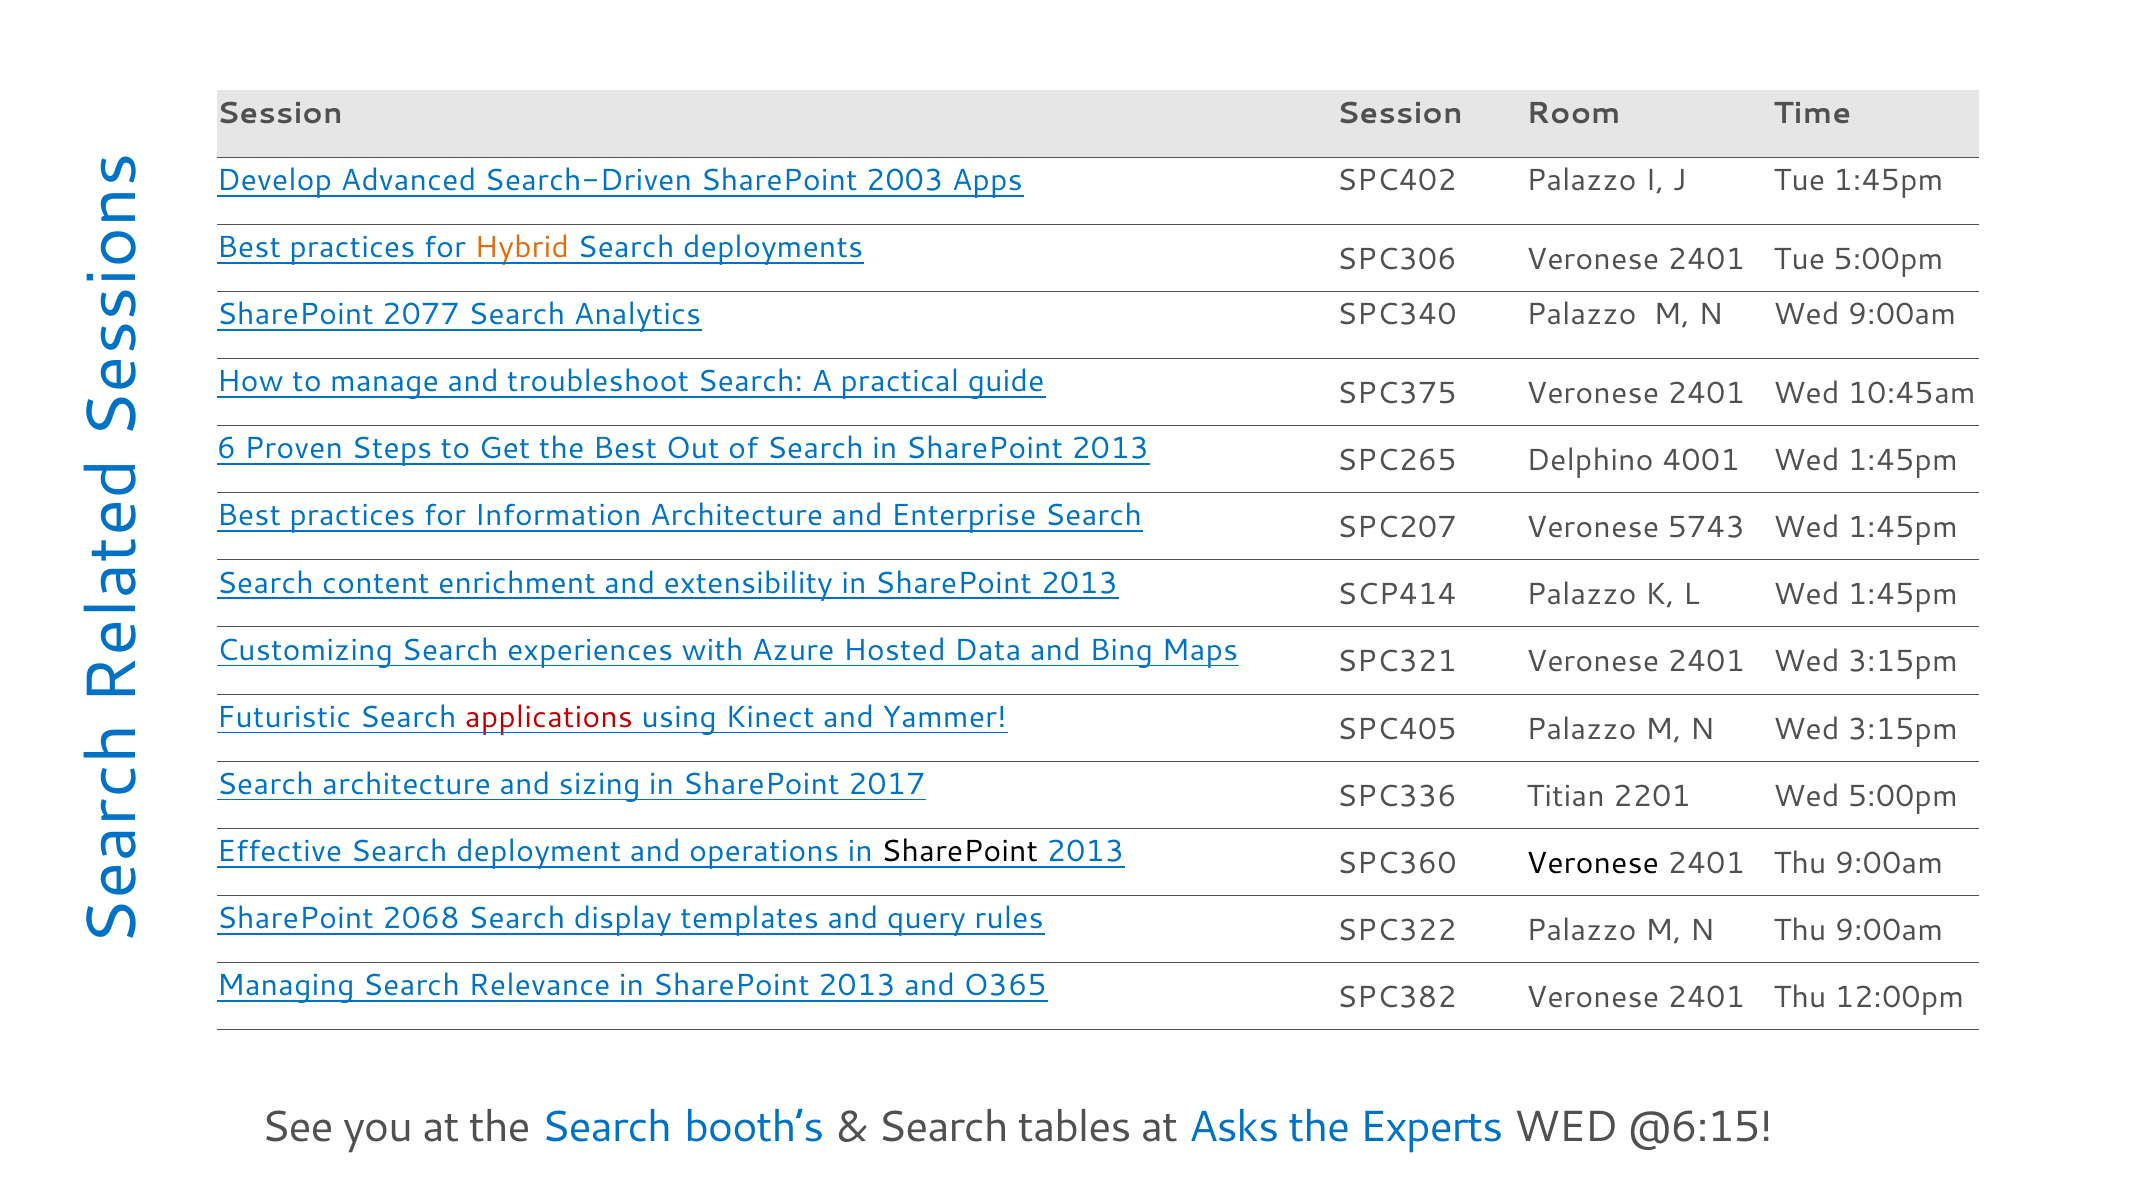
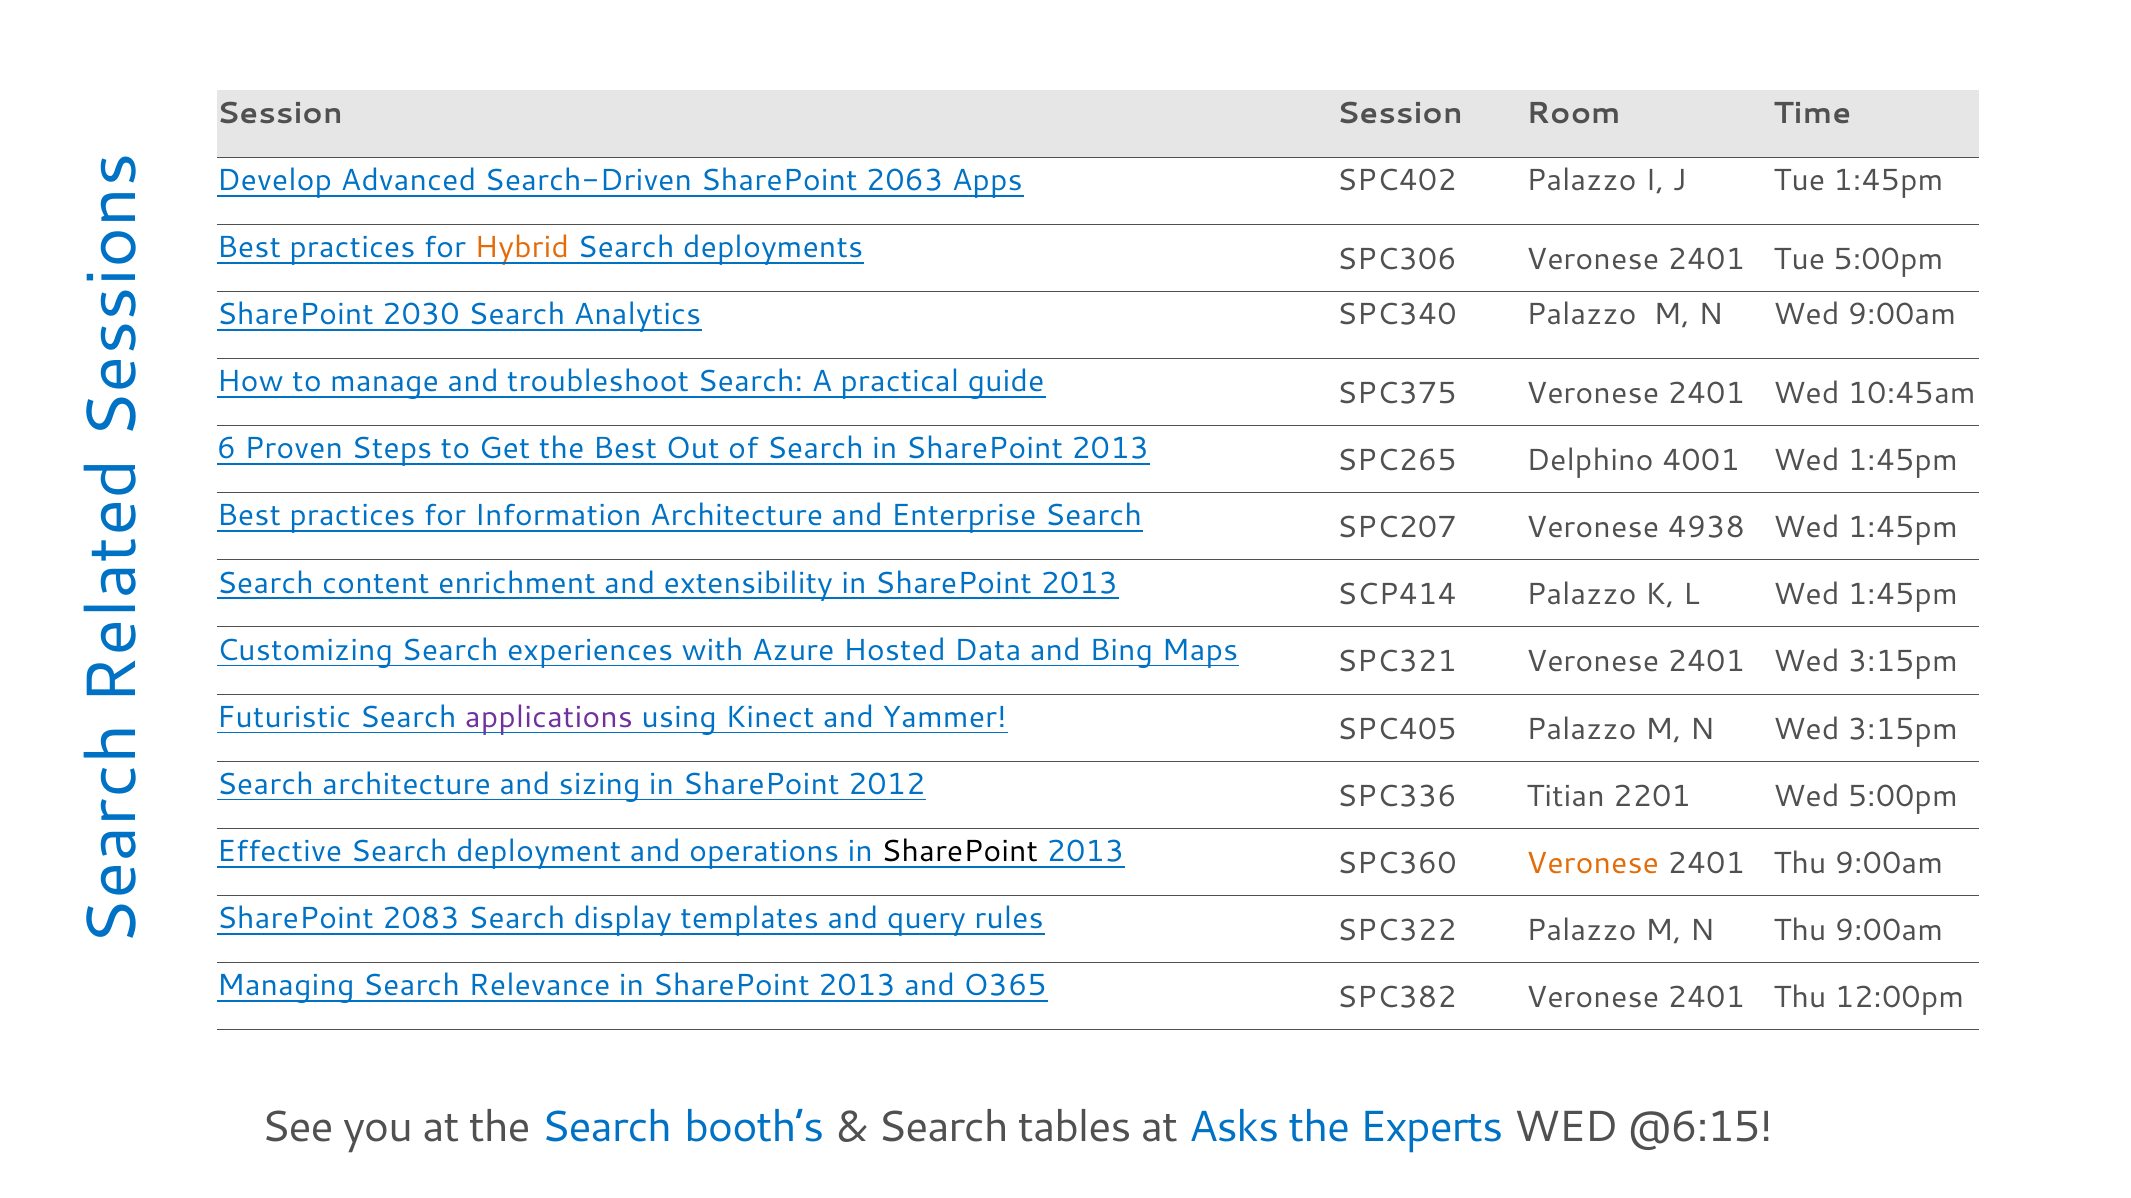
2003: 2003 -> 2063
2077: 2077 -> 2030
5743: 5743 -> 4938
applications colour: red -> purple
2017: 2017 -> 2012
Veronese at (1593, 864) colour: black -> orange
2068: 2068 -> 2083
